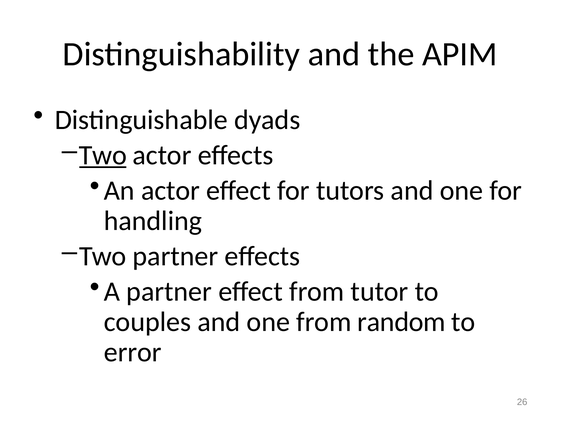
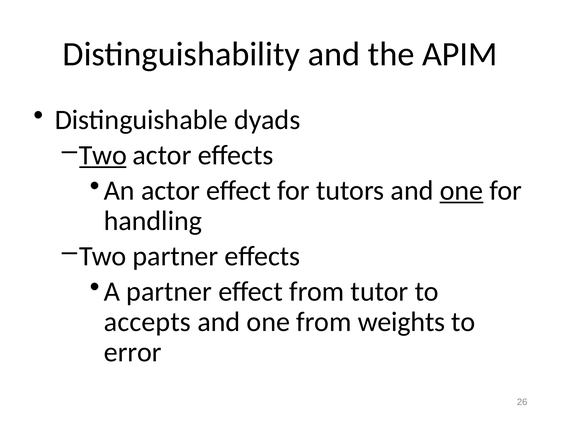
one at (462, 190) underline: none -> present
couples: couples -> accepts
random: random -> weights
